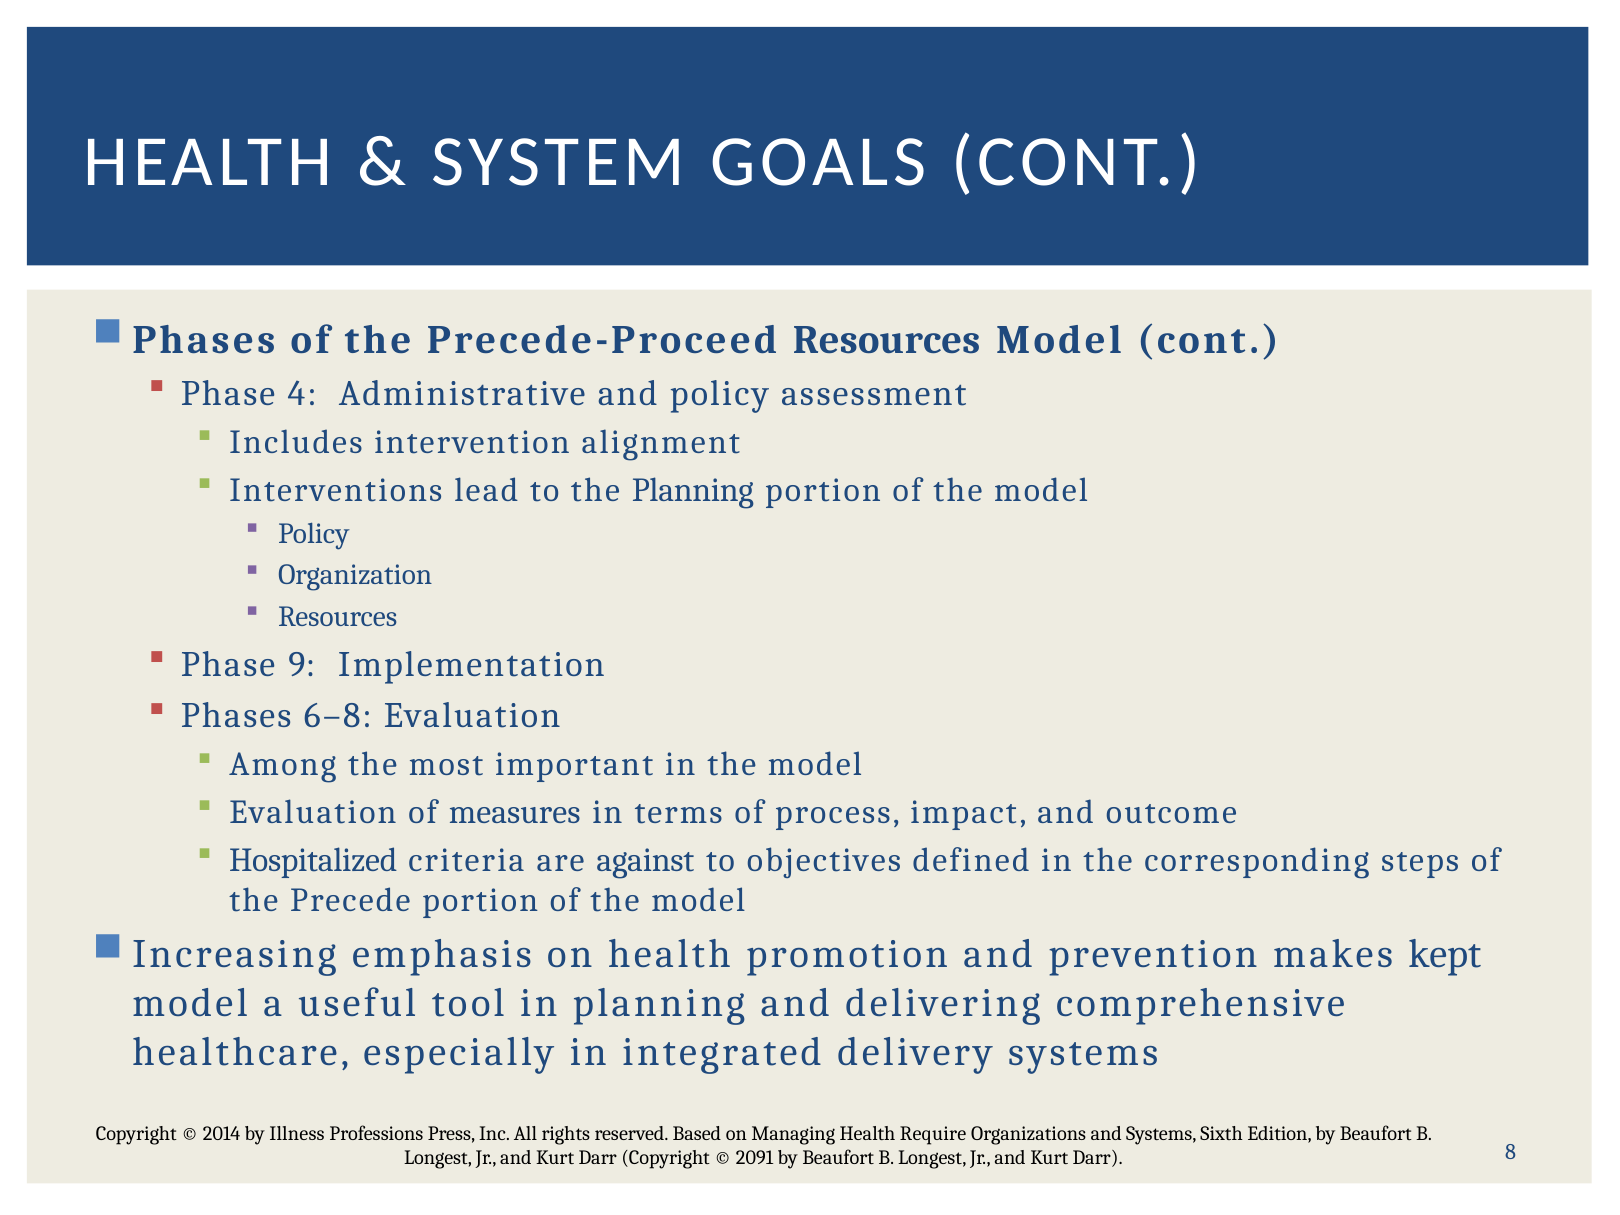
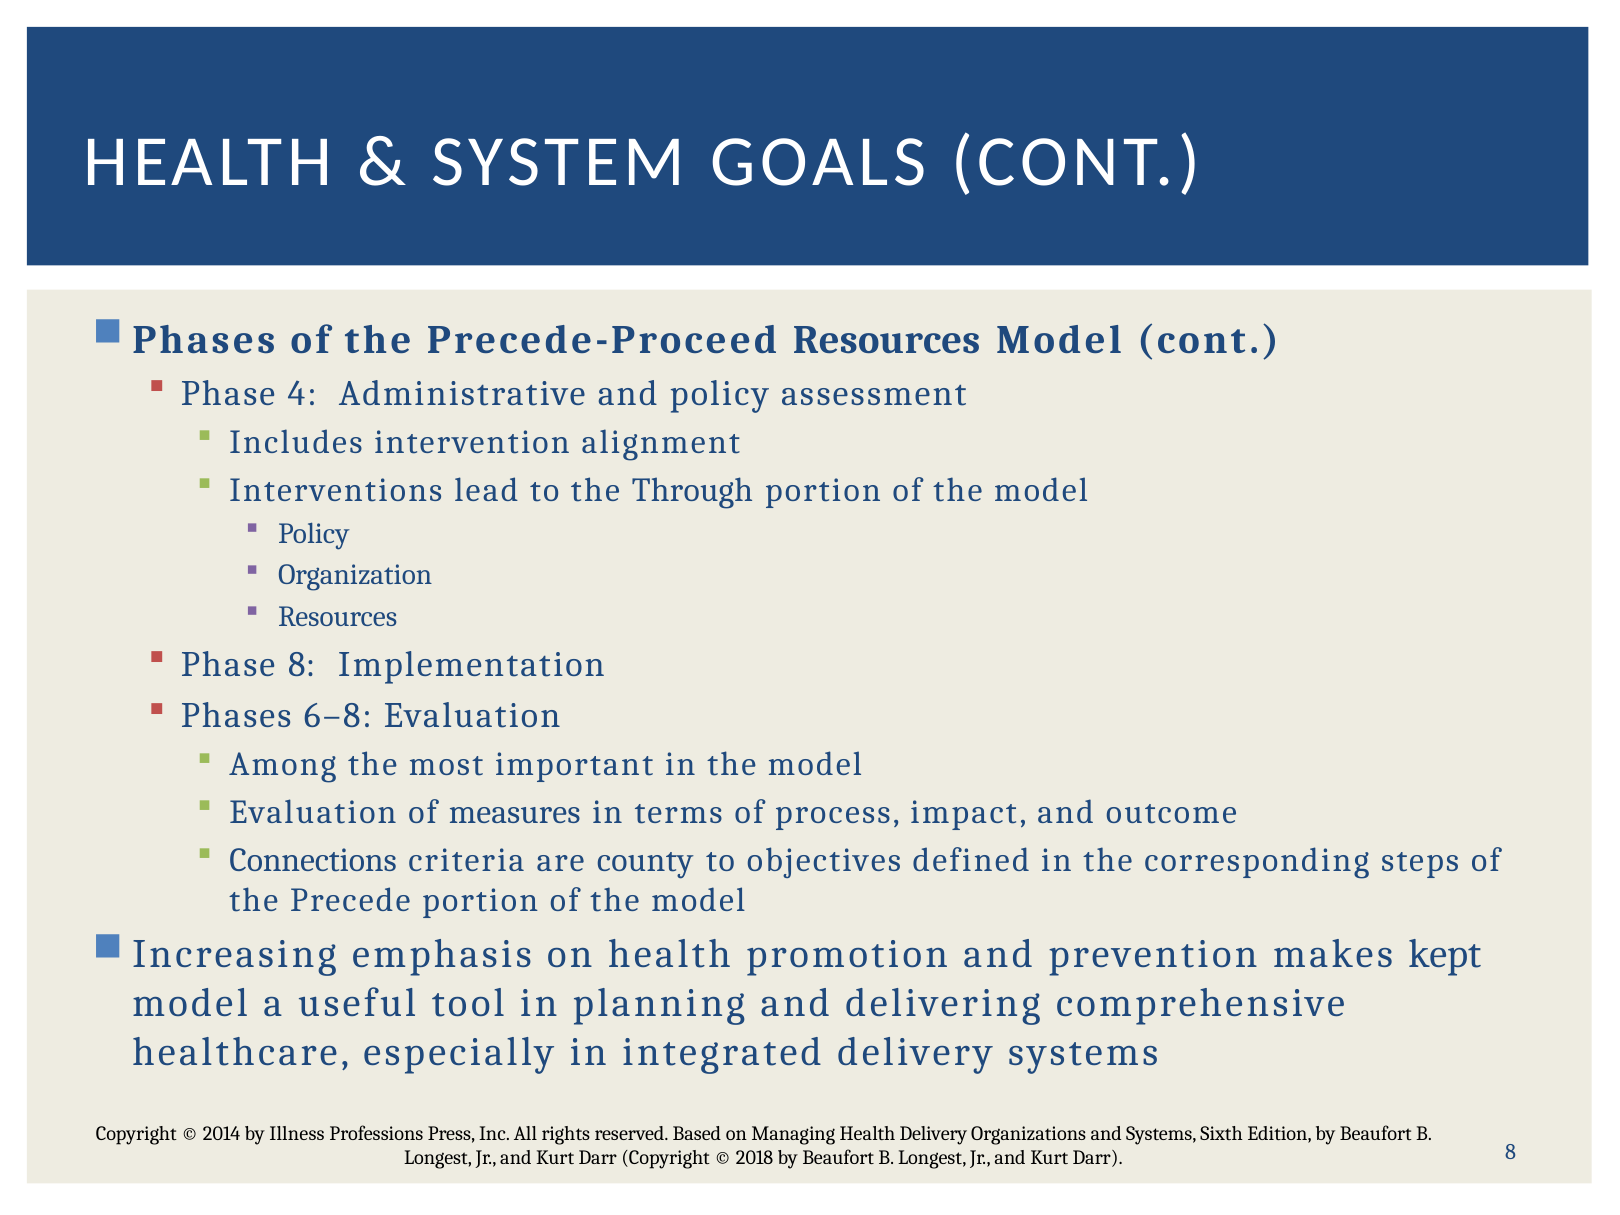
the Planning: Planning -> Through
Phase 9: 9 -> 8
Hospitalized: Hospitalized -> Connections
against: against -> county
Health Require: Require -> Delivery
2091: 2091 -> 2018
